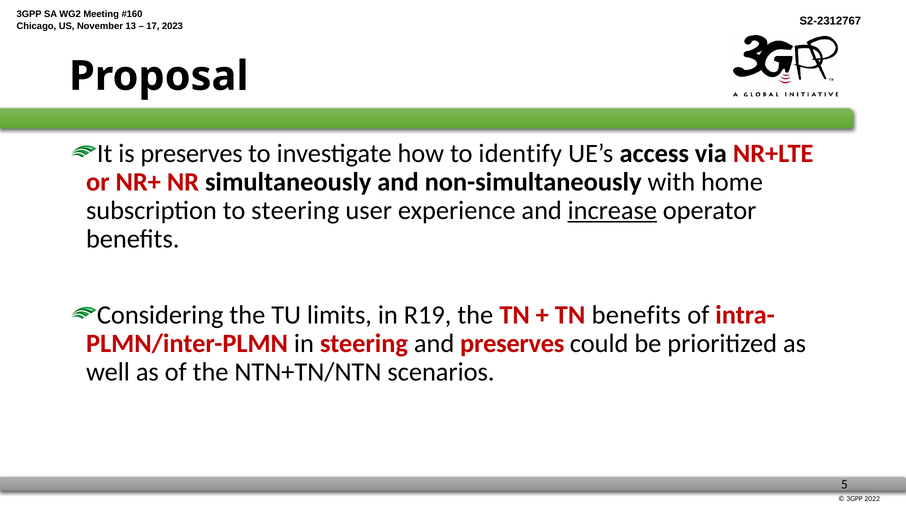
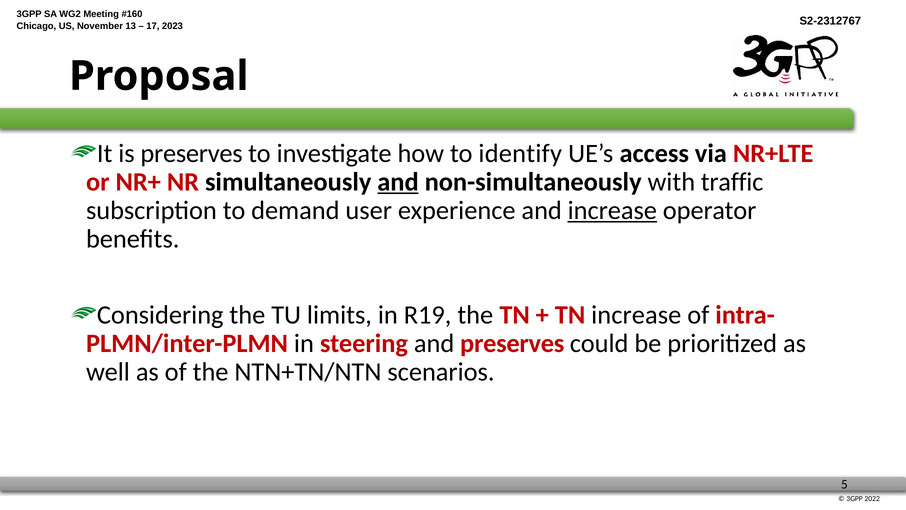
and at (398, 182) underline: none -> present
home: home -> traffic
to steering: steering -> demand
TN benefits: benefits -> increase
